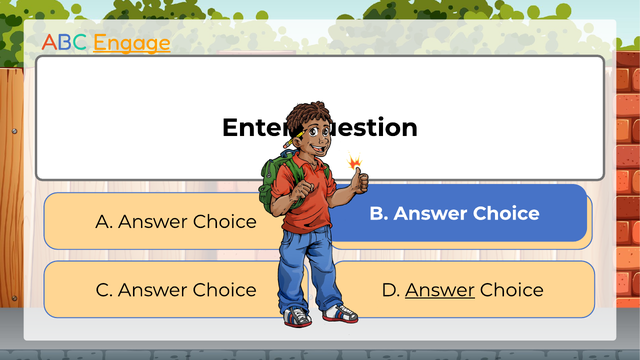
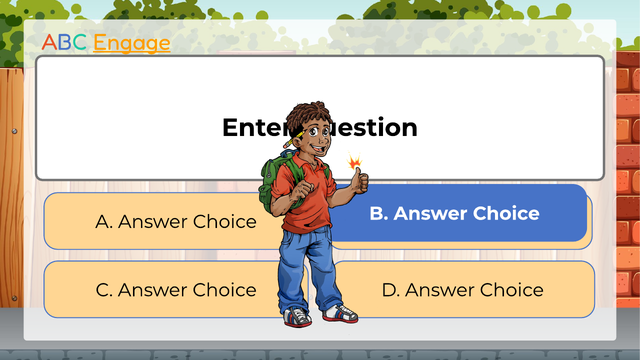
Answer at (440, 290) underline: present -> none
